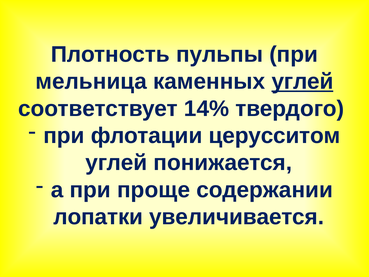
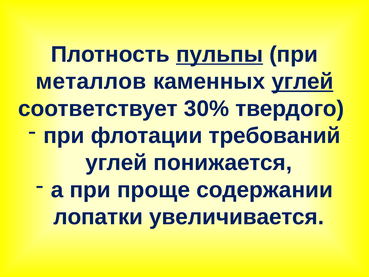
пульпы underline: none -> present
мельница: мельница -> металлов
14%: 14% -> 30%
церусситом: церусситом -> требований
